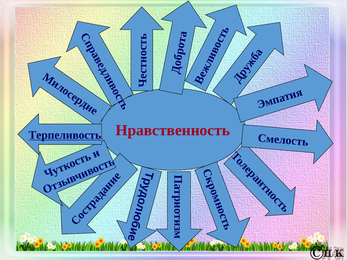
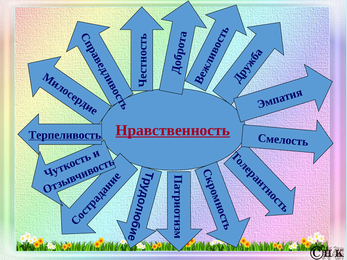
Нравственность underline: none -> present
